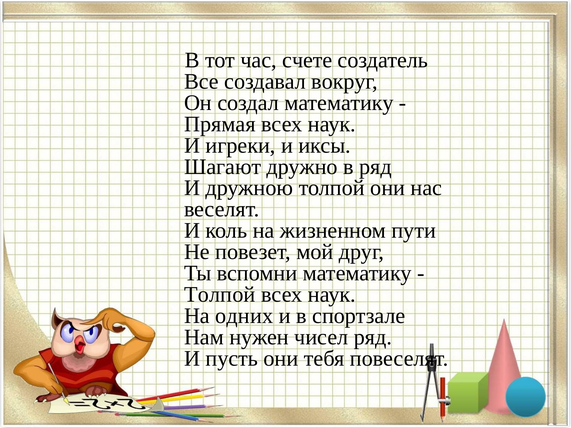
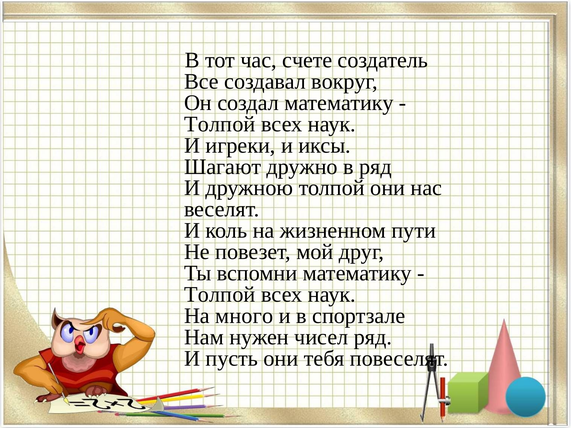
Прямая at (220, 124): Прямая -> Толпой
одних: одних -> много
